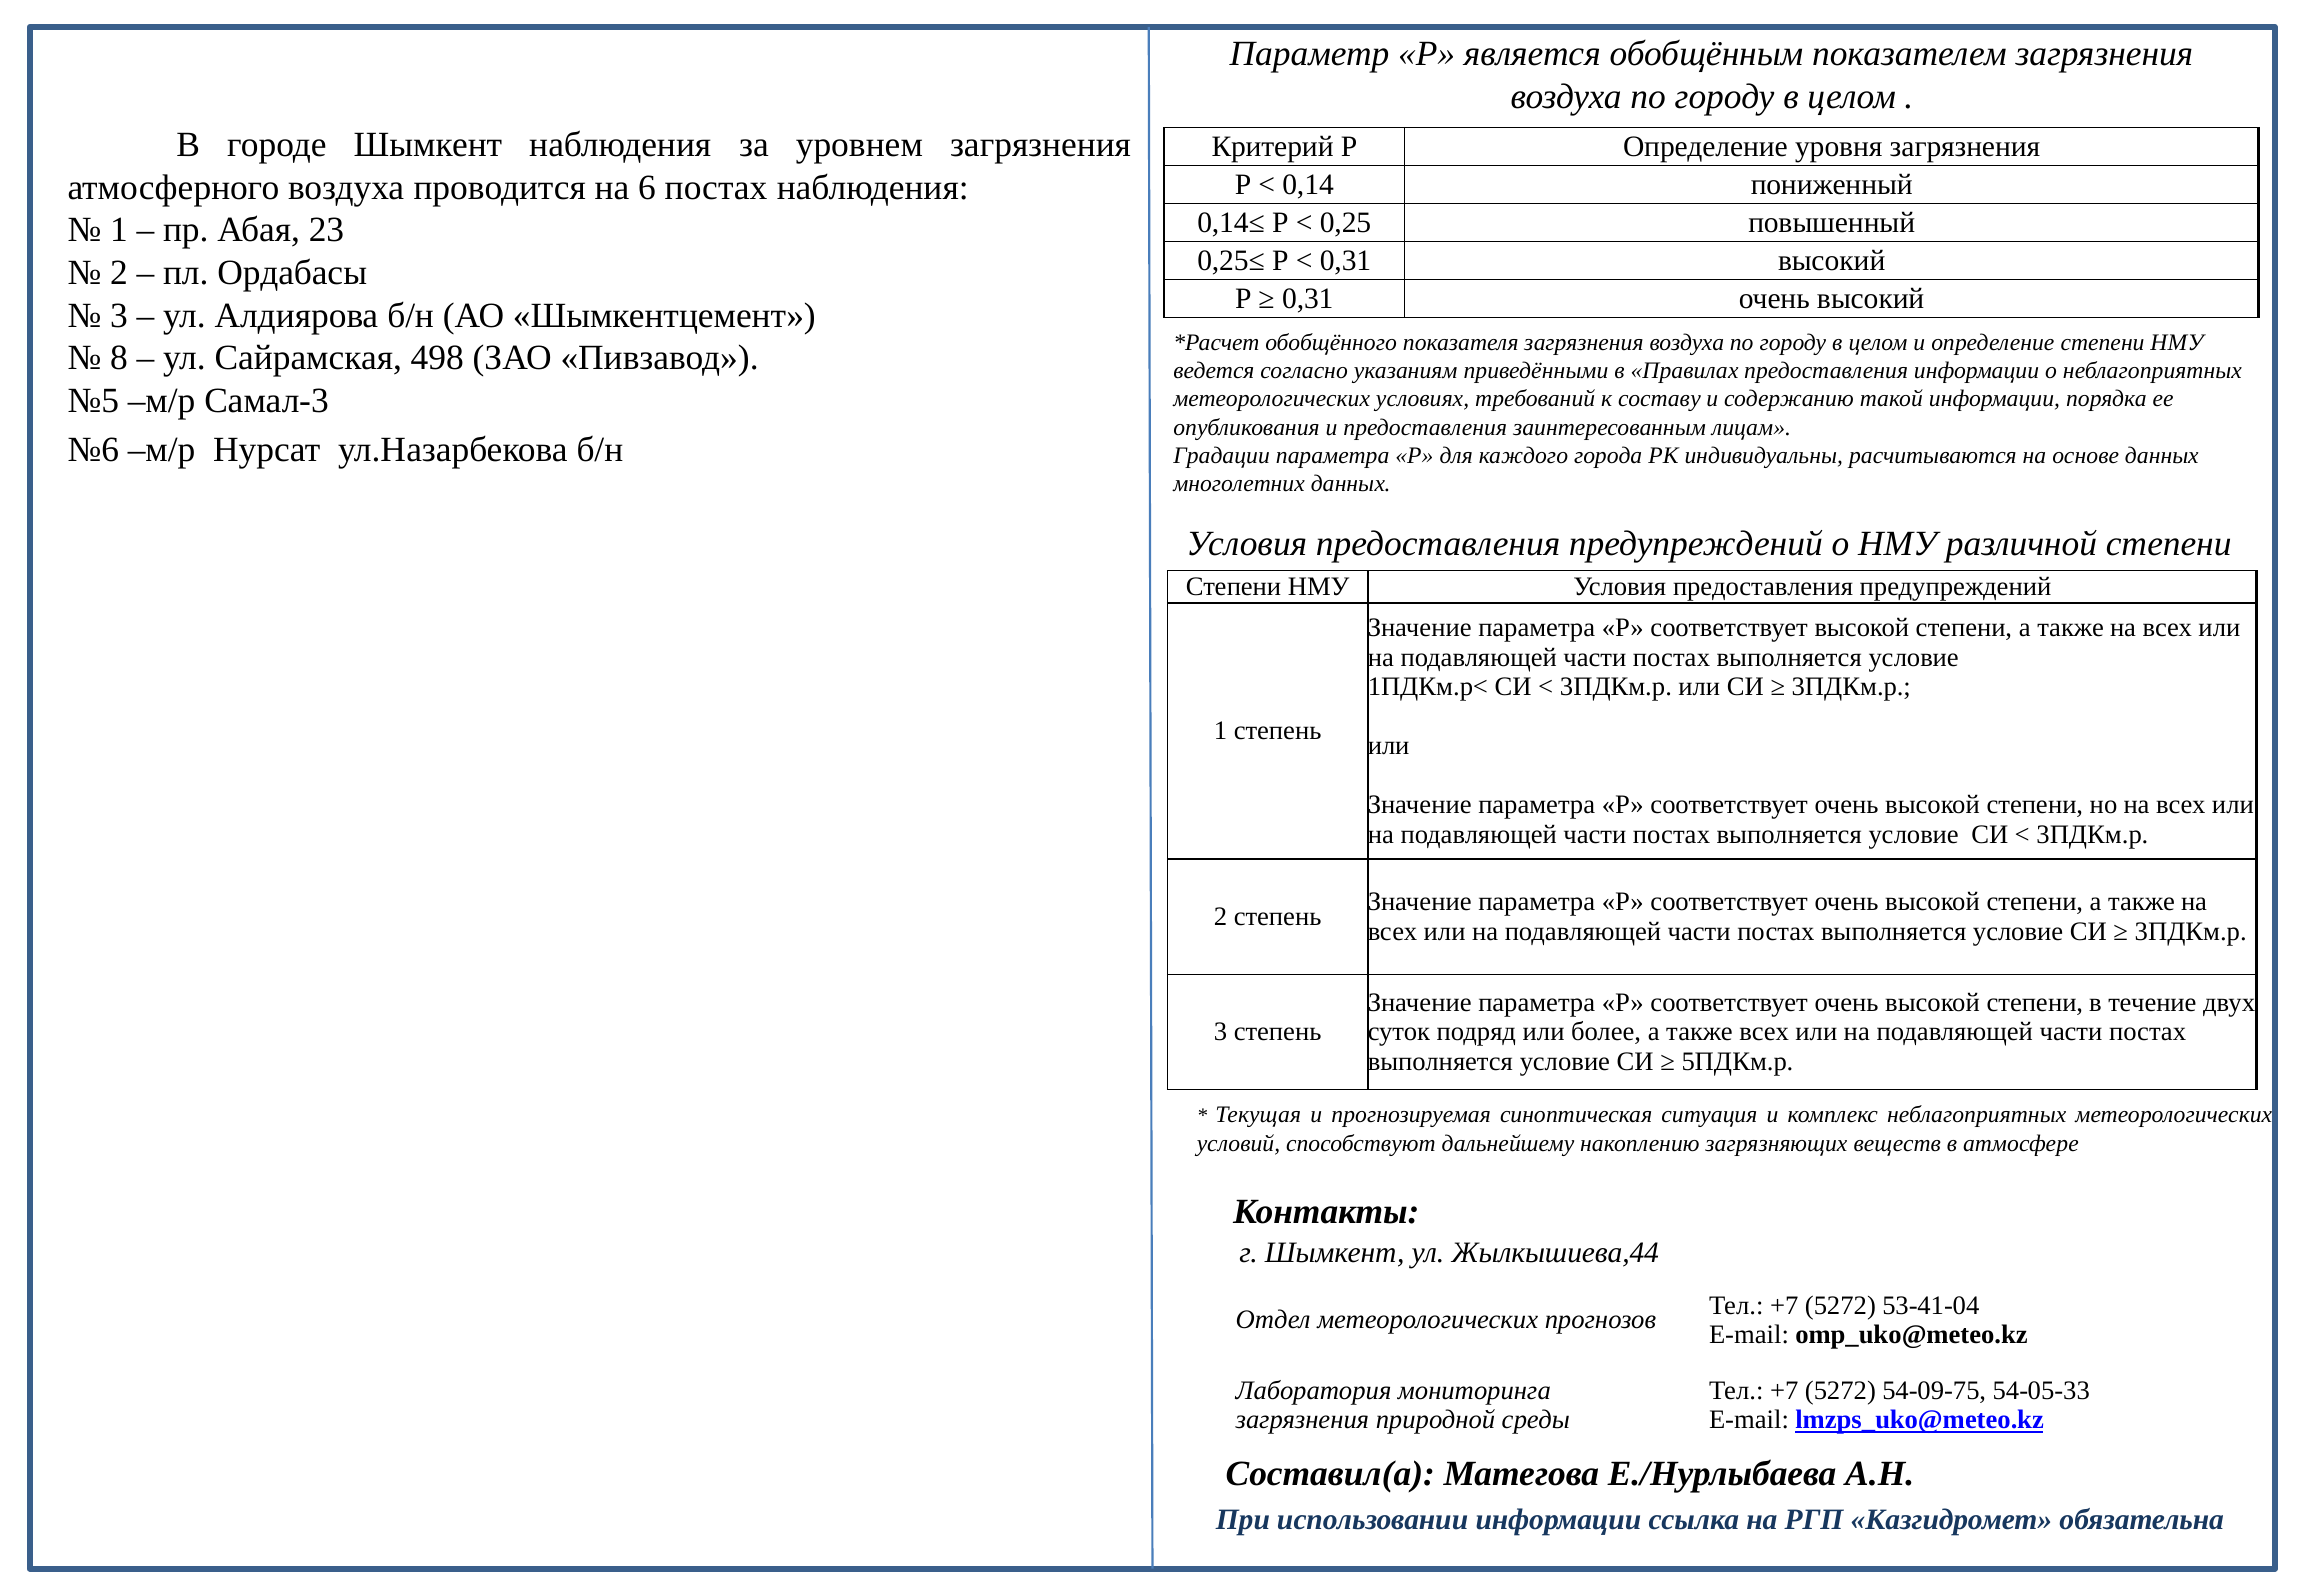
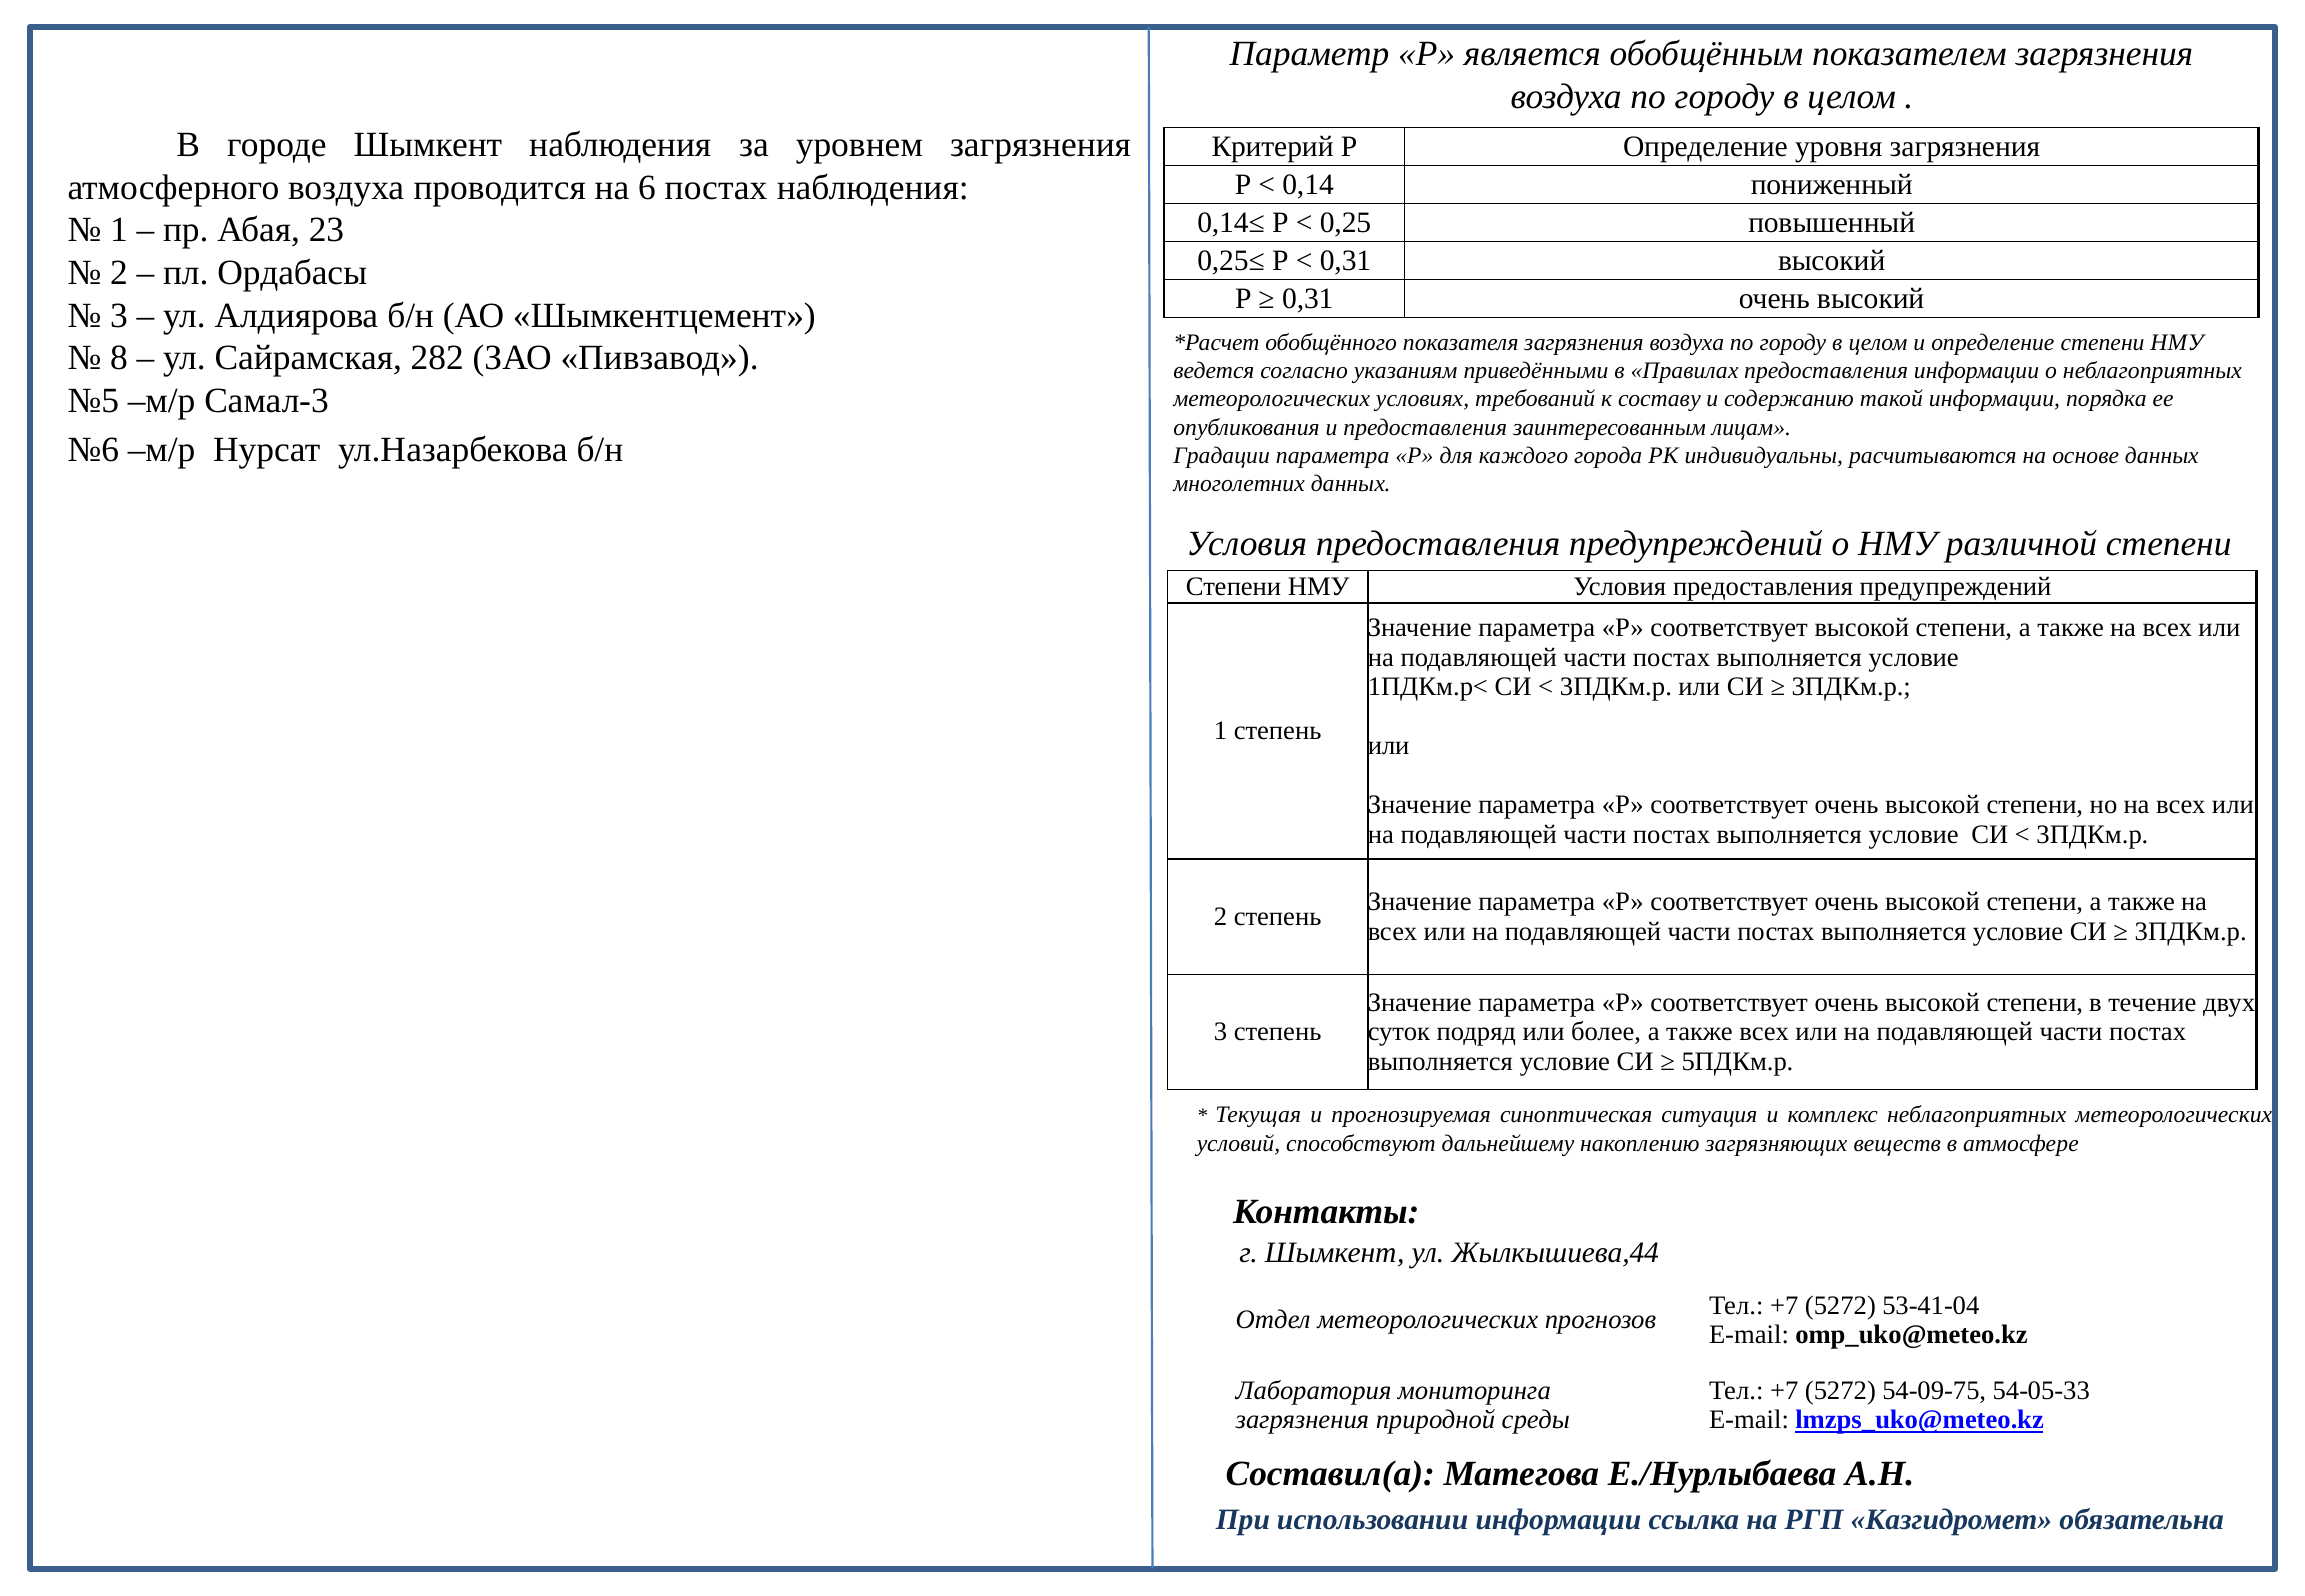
498: 498 -> 282
